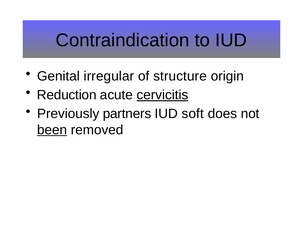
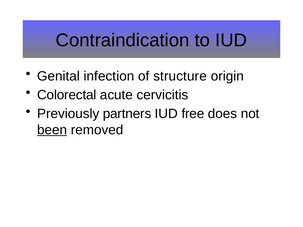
irregular: irregular -> infection
Reduction: Reduction -> Colorectal
cervicitis underline: present -> none
soft: soft -> free
